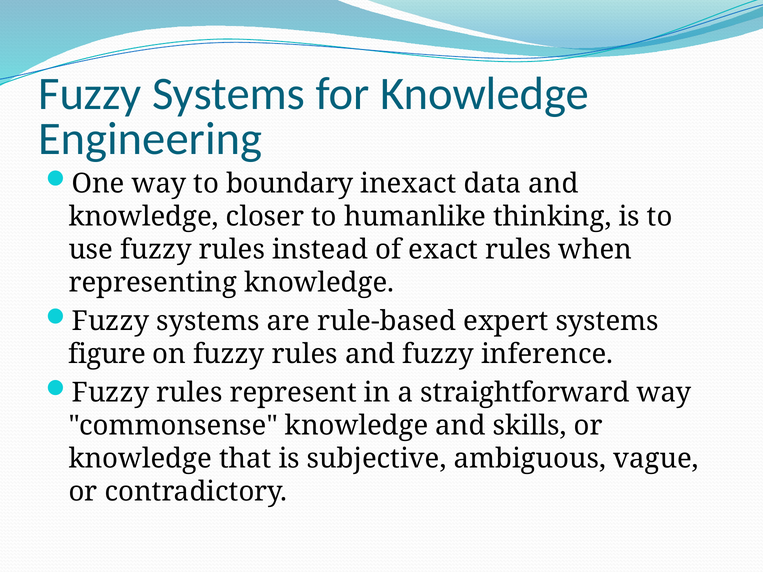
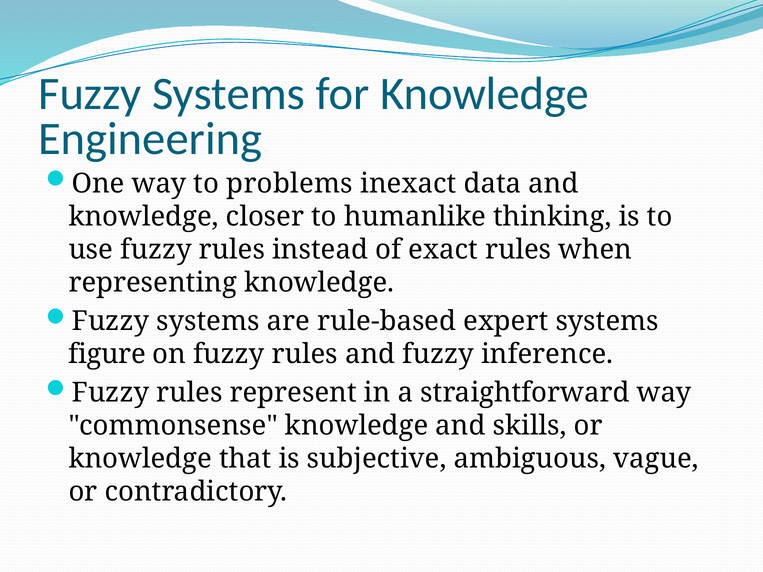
boundary: boundary -> problems
